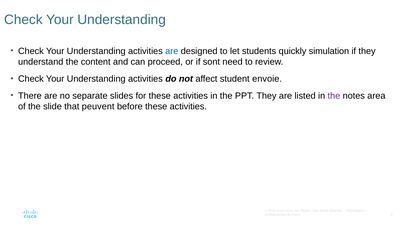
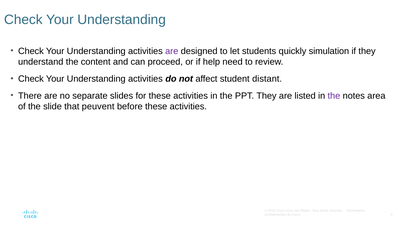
are at (172, 51) colour: blue -> purple
sont: sont -> help
envoie: envoie -> distant
